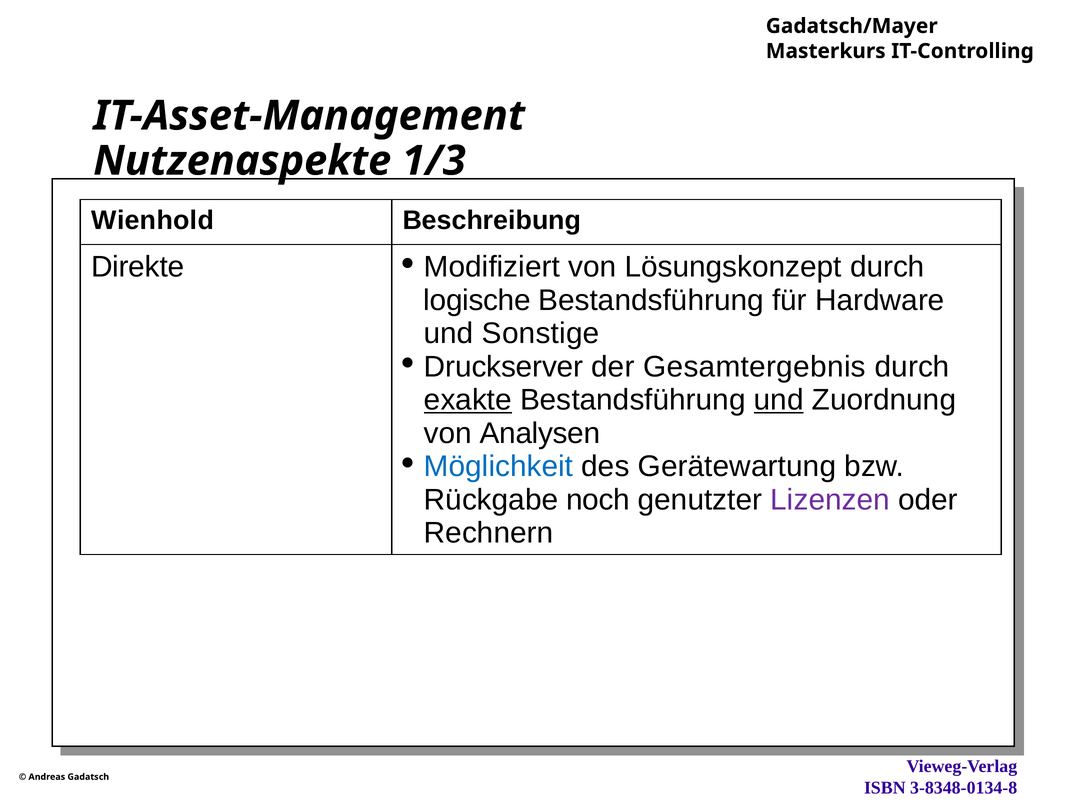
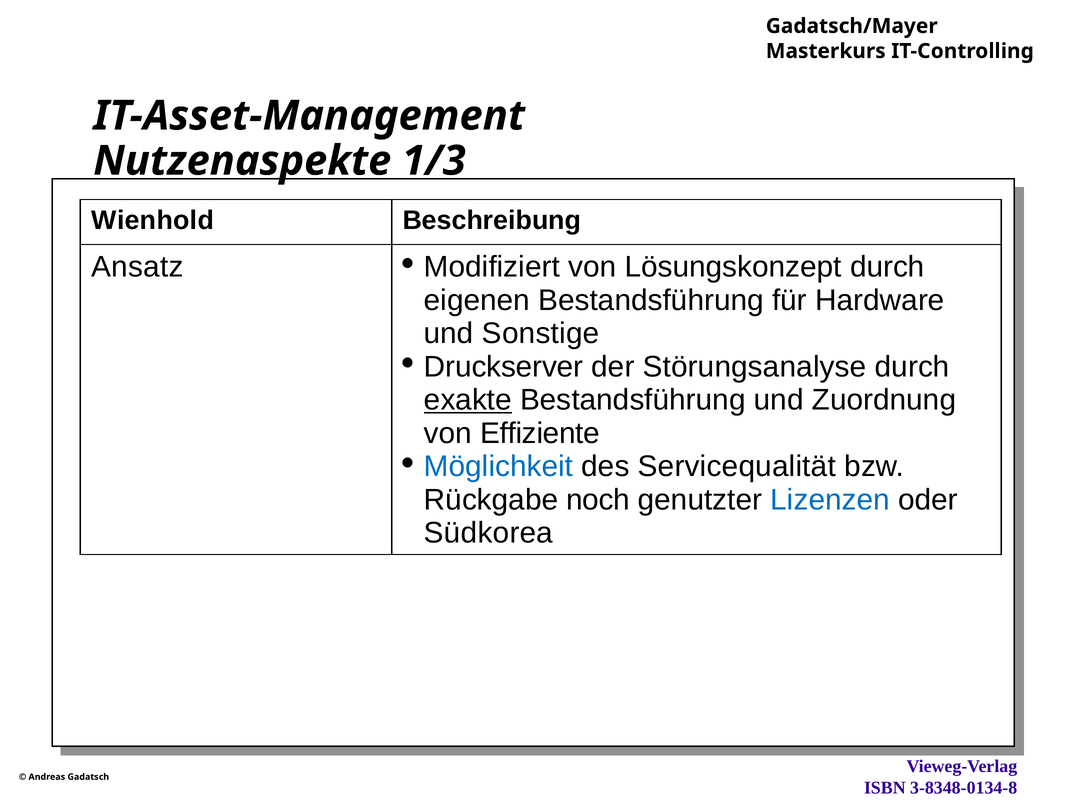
Direkte: Direkte -> Ansatz
logische: logische -> eigenen
Gesamtergebnis: Gesamtergebnis -> Störungsanalyse
und at (779, 400) underline: present -> none
Analysen: Analysen -> Effiziente
Gerätewartung: Gerätewartung -> Servicequalität
Lizenzen colour: purple -> blue
Rechnern: Rechnern -> Südkorea
